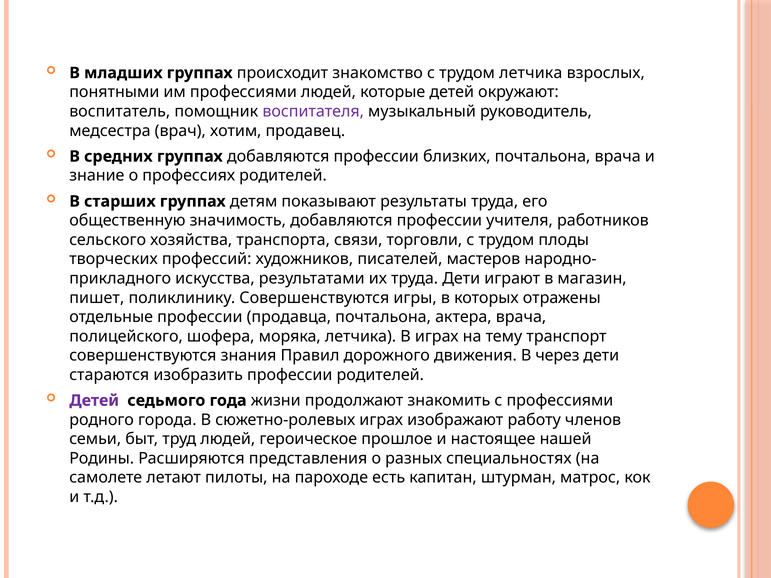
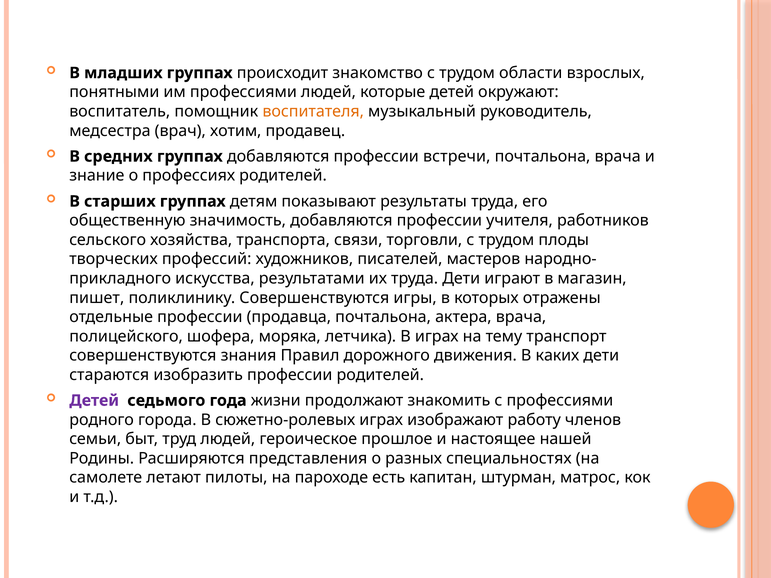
трудом летчика: летчика -> области
воспитателя colour: purple -> orange
близких: близких -> встречи
через: через -> каких
